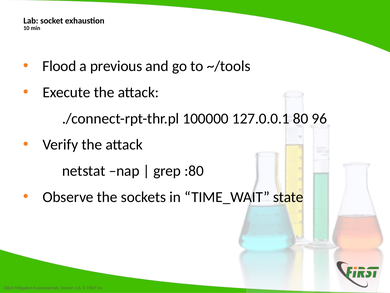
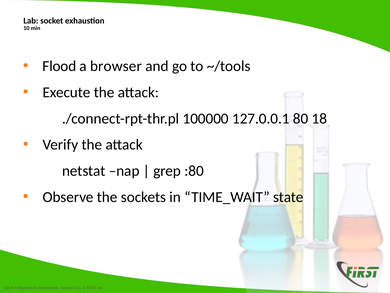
previous: previous -> browser
96: 96 -> 18
